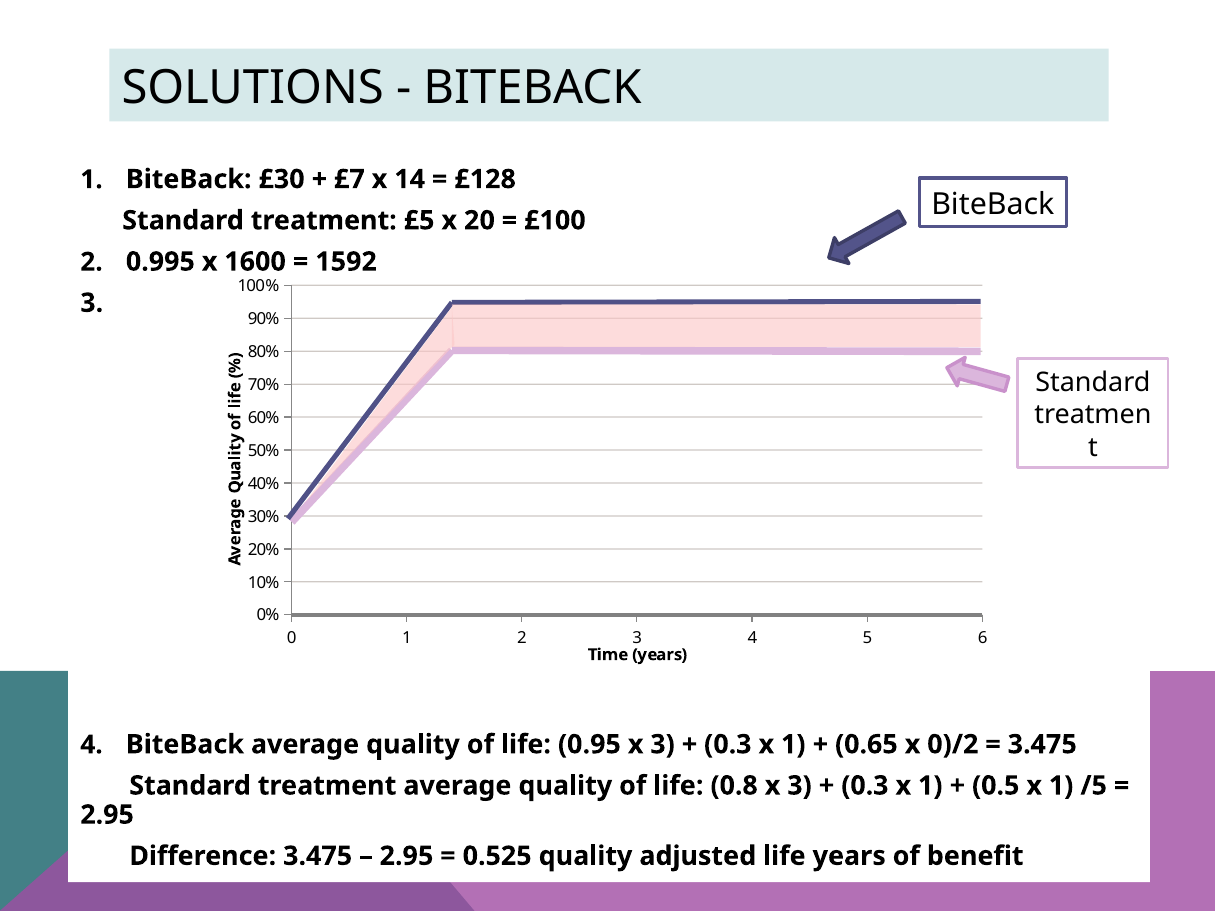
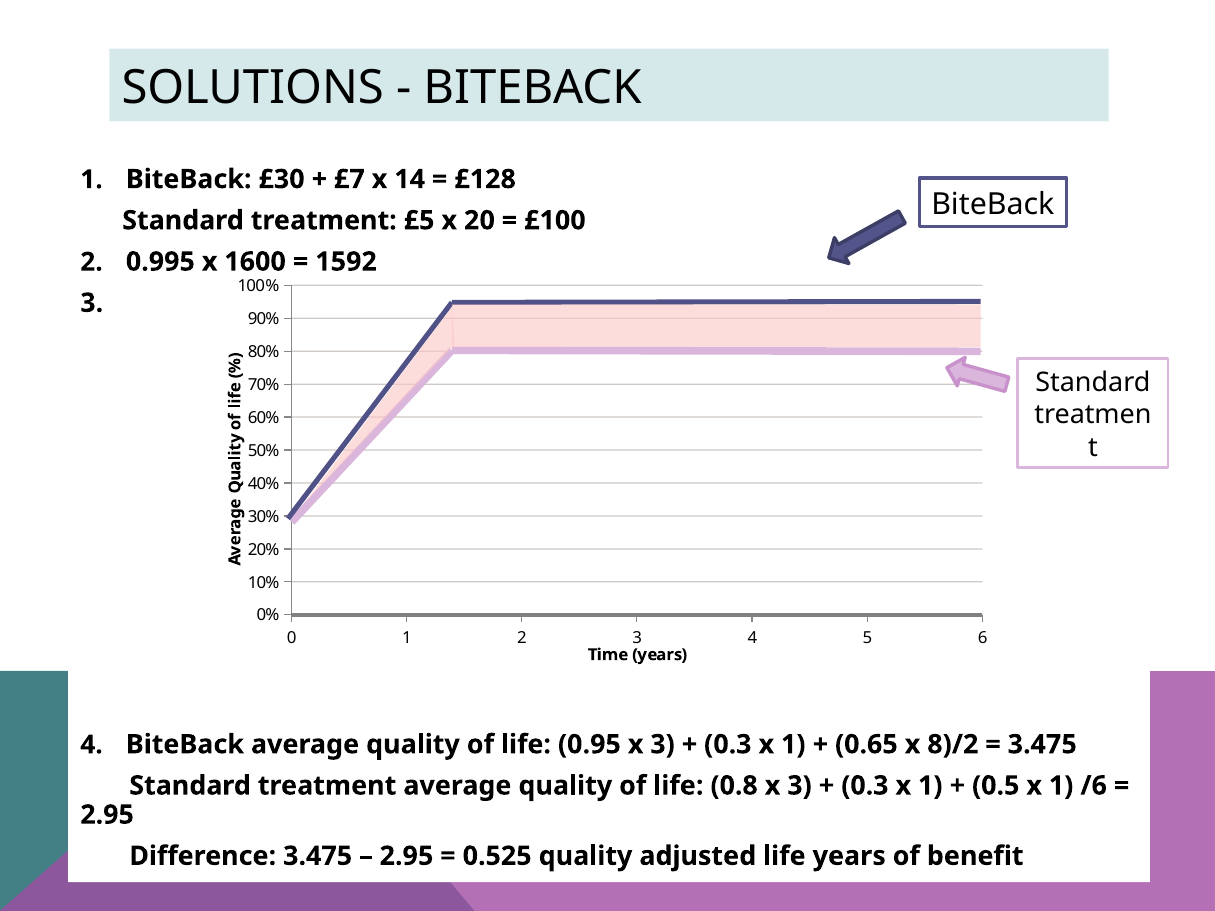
0)/2: 0)/2 -> 8)/2
/5: /5 -> /6
